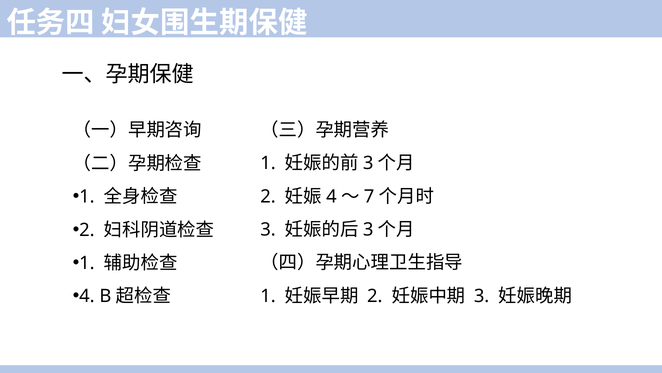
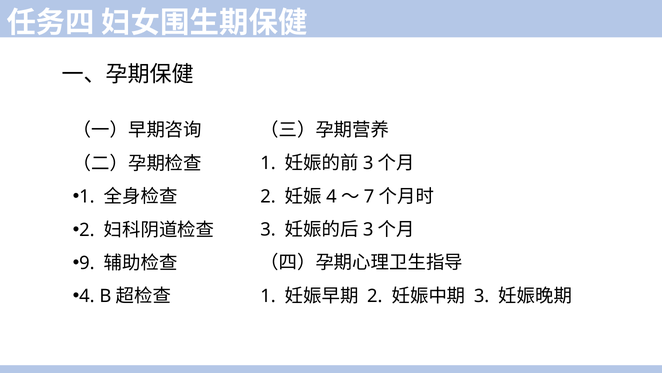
1 at (87, 263): 1 -> 9
